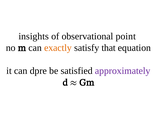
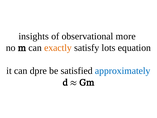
point: point -> more
that: that -> lots
approximately colour: purple -> blue
